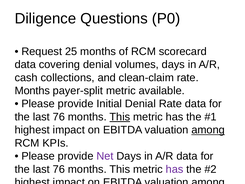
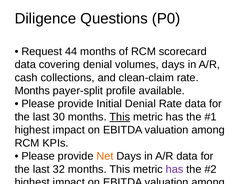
25: 25 -> 44
payer-split metric: metric -> profile
76 at (59, 117): 76 -> 30
among at (208, 130) underline: present -> none
Net at (105, 156) colour: purple -> orange
76 at (59, 169): 76 -> 32
